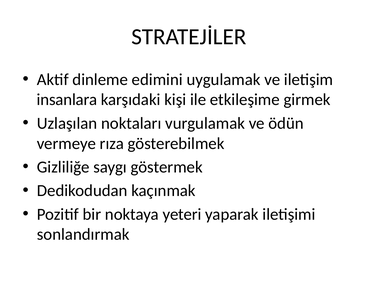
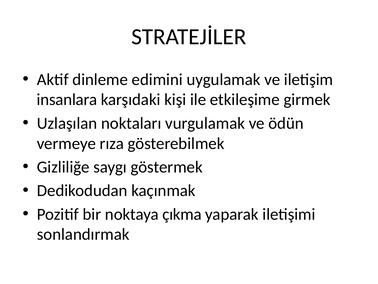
yeteri: yeteri -> çıkma
